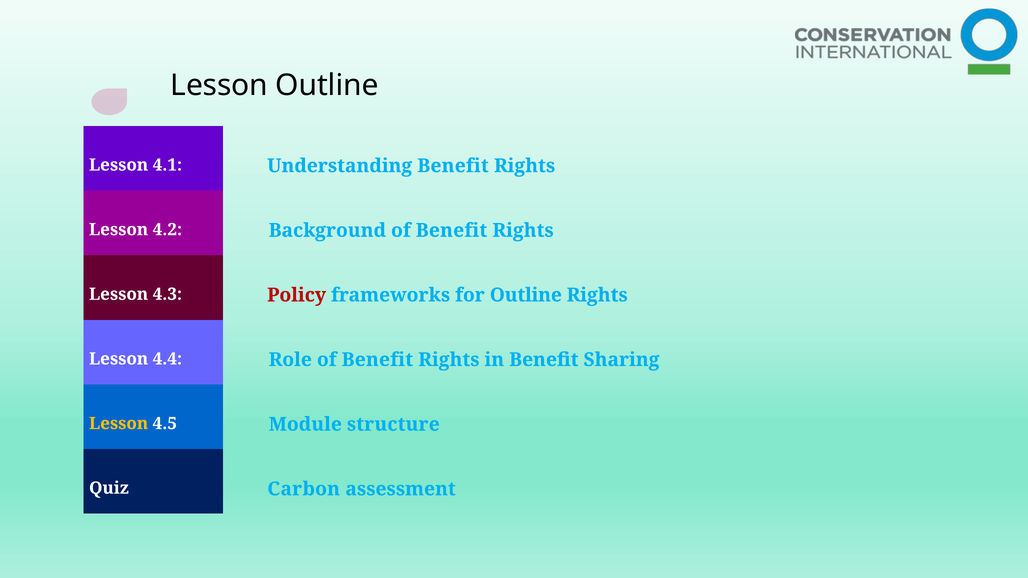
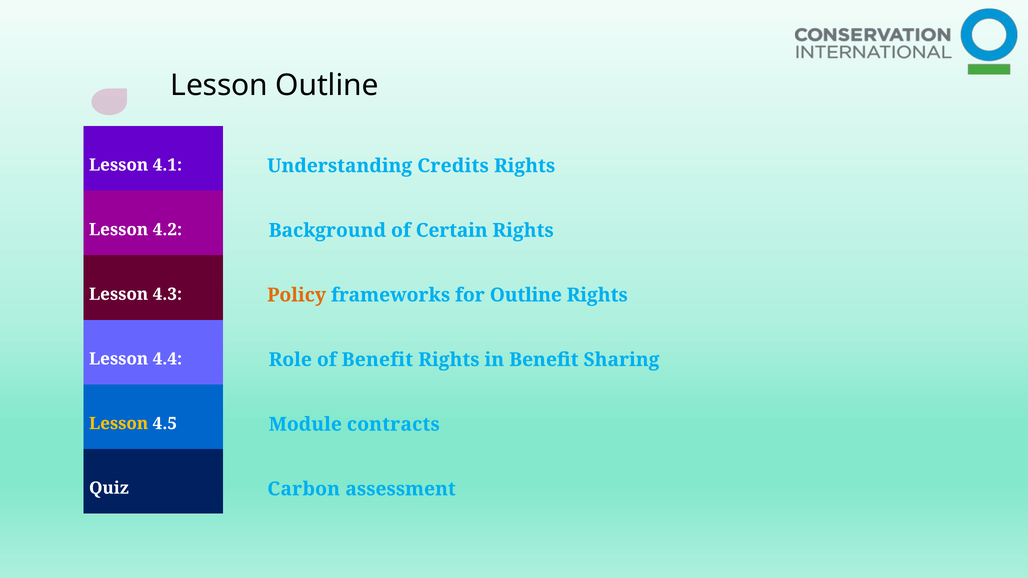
Understanding Benefit: Benefit -> Credits
Background of Benefit: Benefit -> Certain
Policy colour: red -> orange
structure: structure -> contracts
